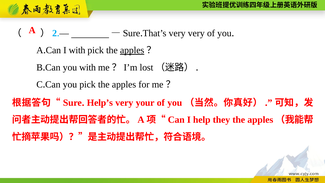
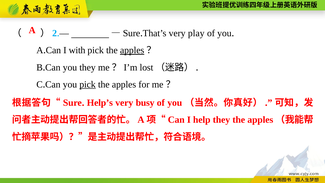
very very: very -> play
you with: with -> they
pick at (88, 84) underline: none -> present
your: your -> busy
